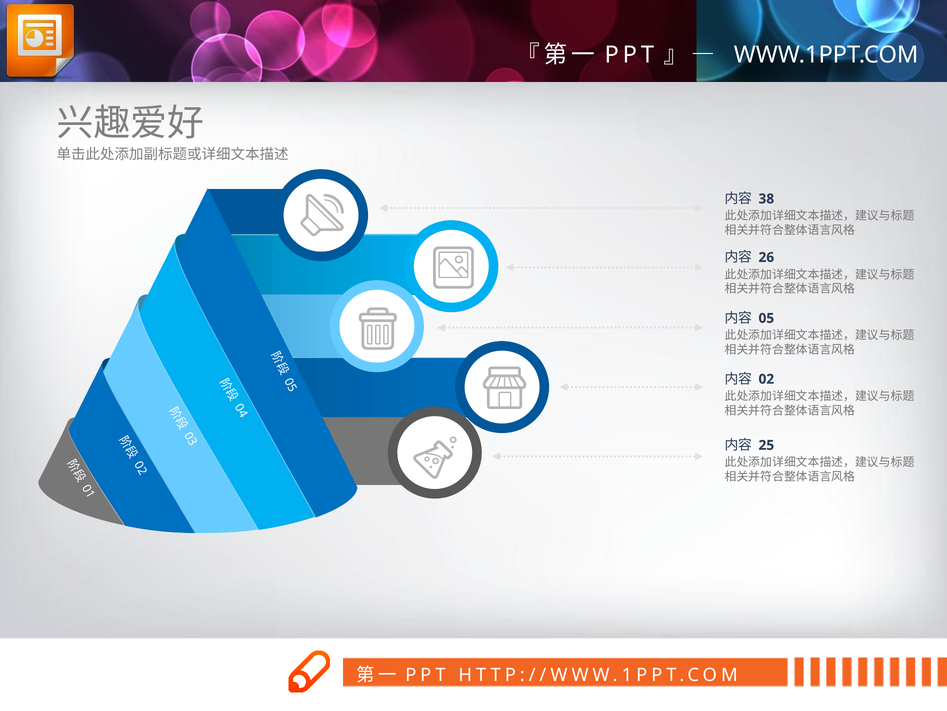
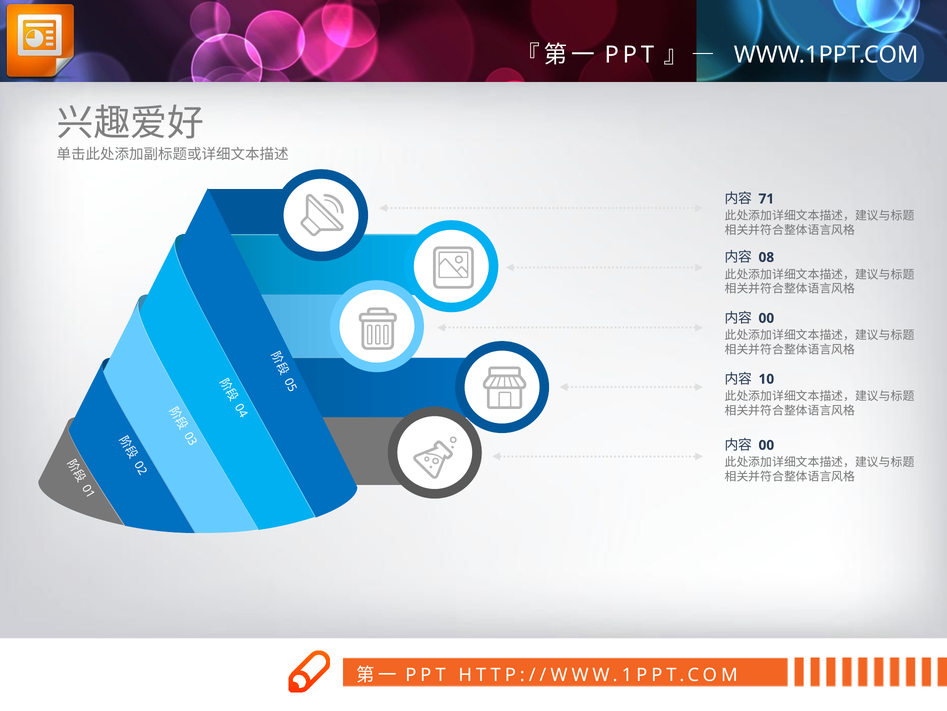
38: 38 -> 71
26: 26 -> 08
05 at (766, 318): 05 -> 00
02: 02 -> 10
25 at (766, 445): 25 -> 00
